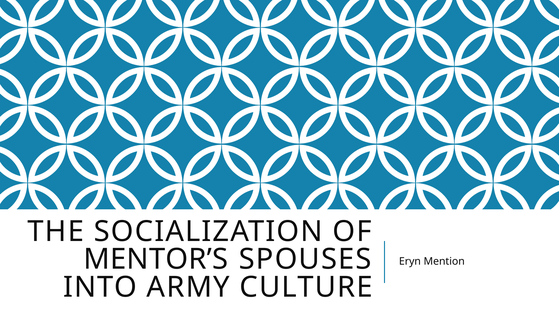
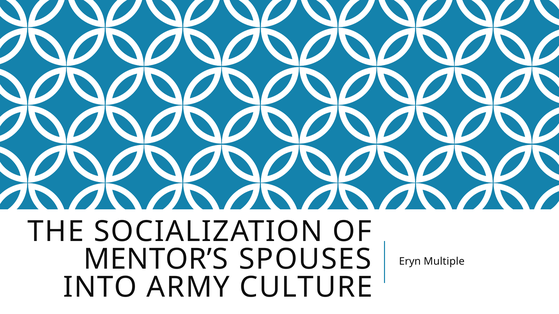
Mention: Mention -> Multiple
